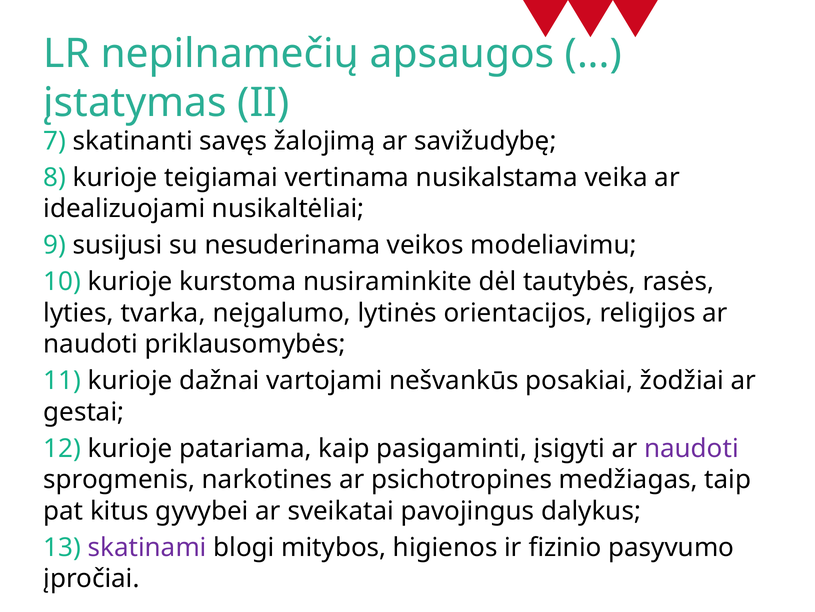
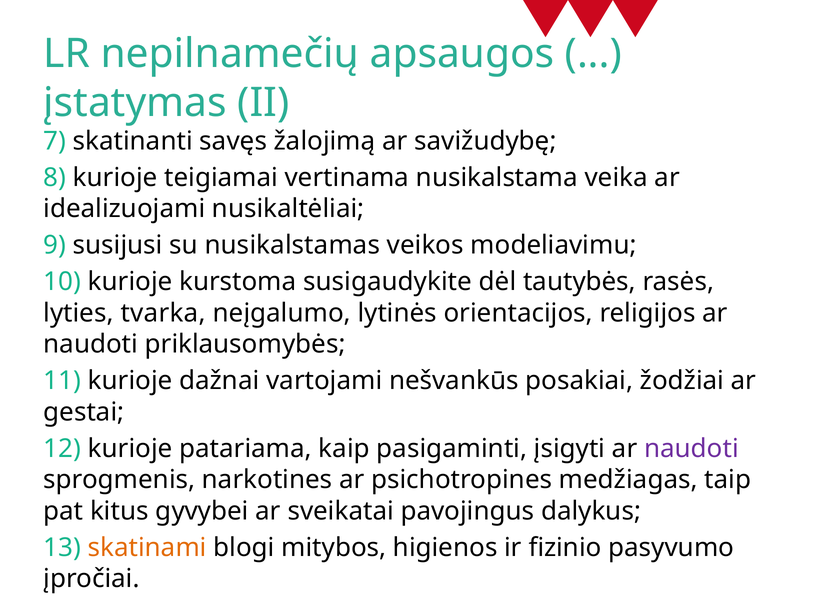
nesuderinama: nesuderinama -> nusikalstamas
nusiraminkite: nusiraminkite -> susigaudykite
skatinami colour: purple -> orange
